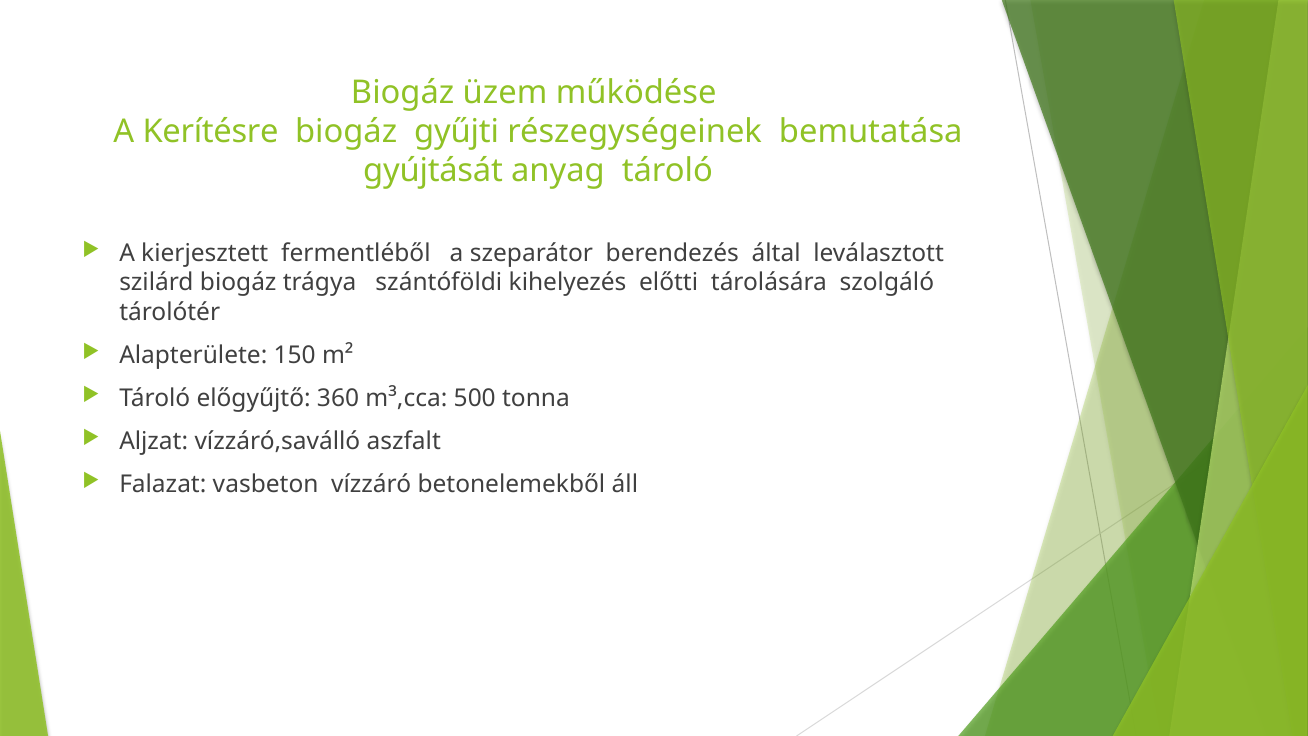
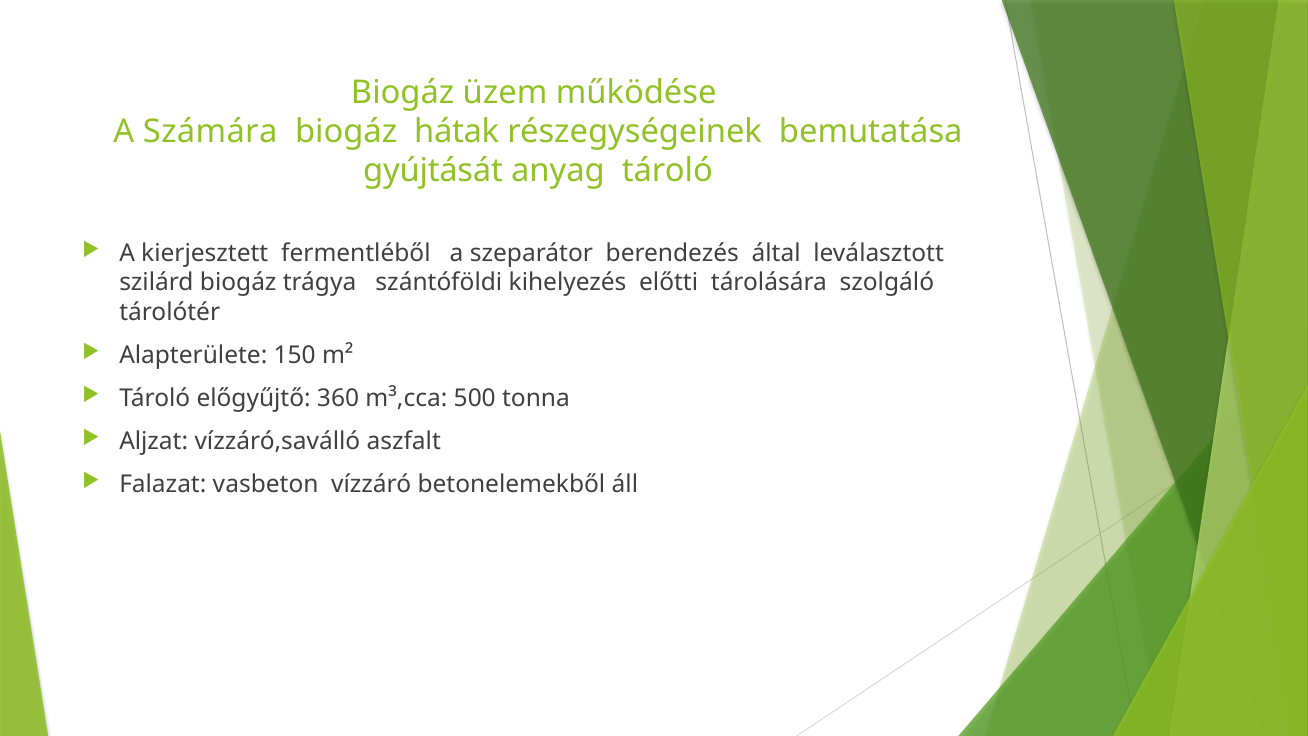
Kerítésre: Kerítésre -> Számára
gyűjti: gyűjti -> hátak
